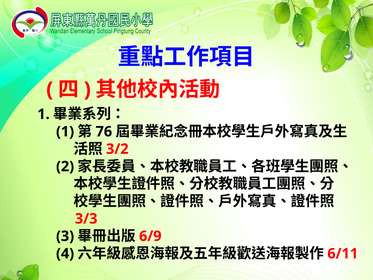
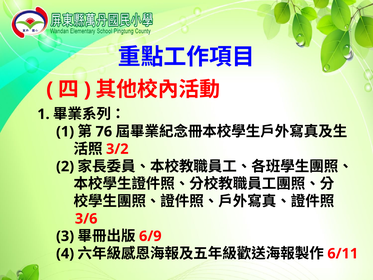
3/3: 3/3 -> 3/6
